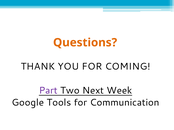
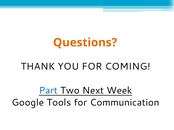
Part colour: purple -> blue
